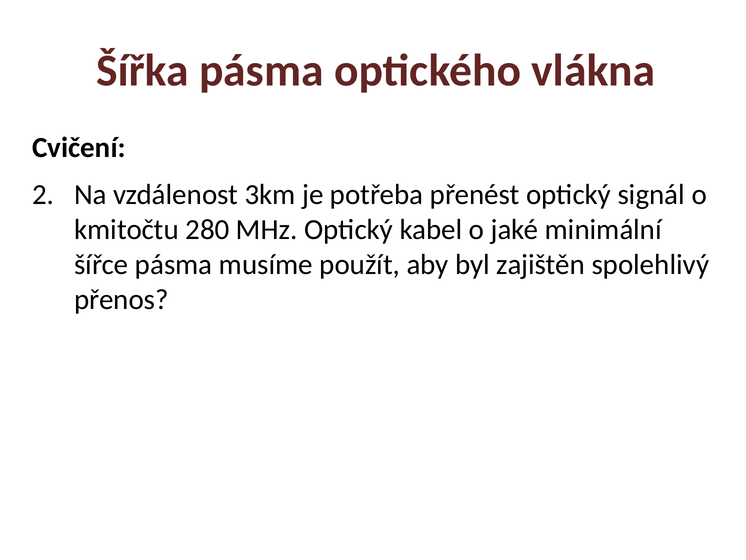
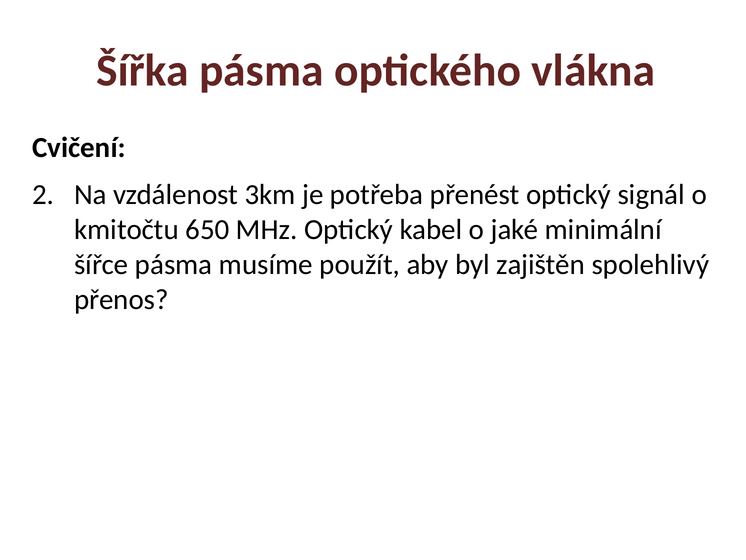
280: 280 -> 650
